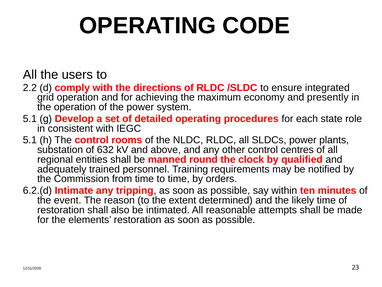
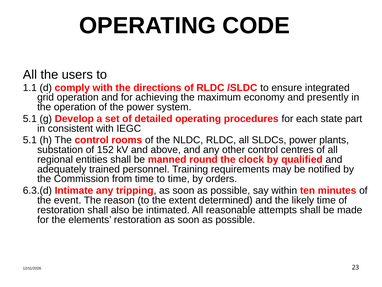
2.2: 2.2 -> 1.1
role: role -> part
632: 632 -> 152
6.2.(d: 6.2.(d -> 6.3.(d
